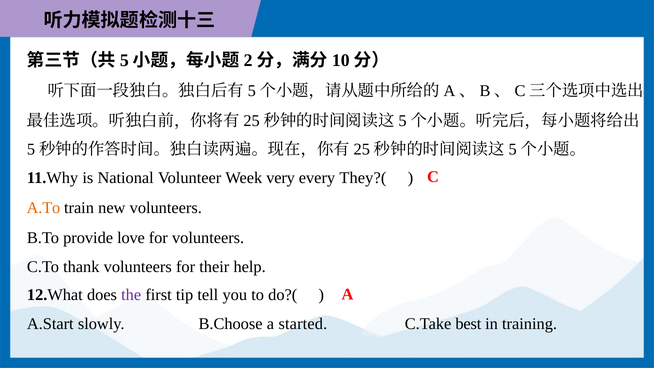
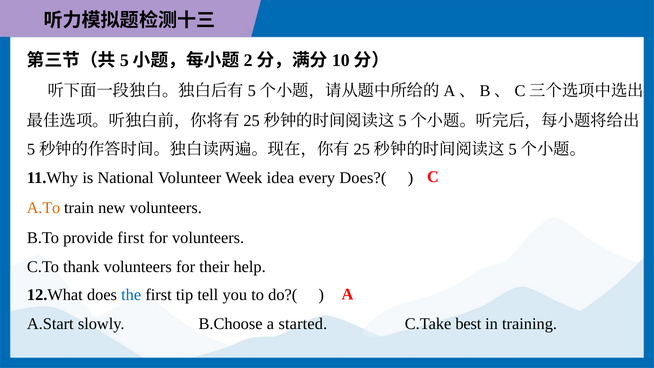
very: very -> idea
They?(: They?( -> Does?(
provide love: love -> first
the colour: purple -> blue
